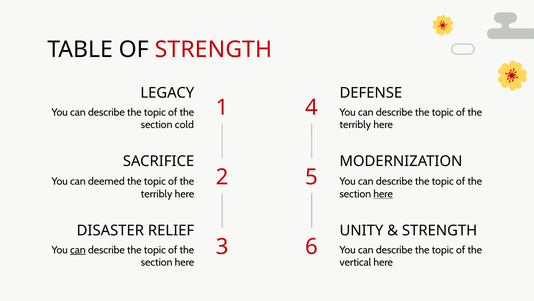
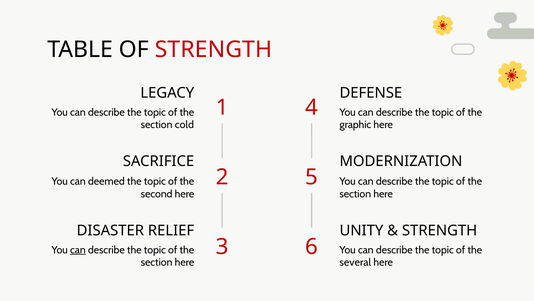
terribly at (355, 125): terribly -> graphic
terribly at (157, 194): terribly -> second
here at (383, 194) underline: present -> none
vertical: vertical -> several
